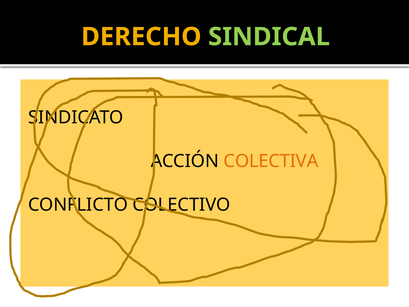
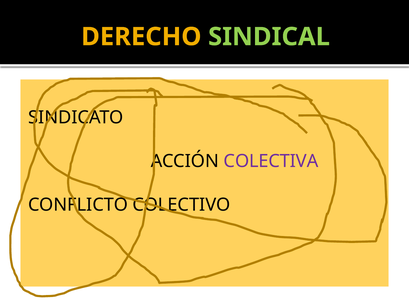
COLECTIVA colour: orange -> purple
